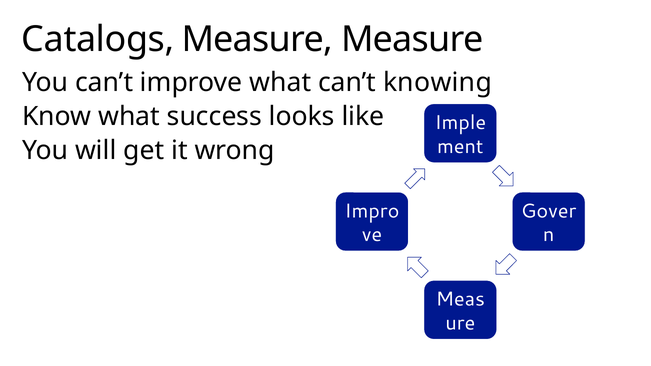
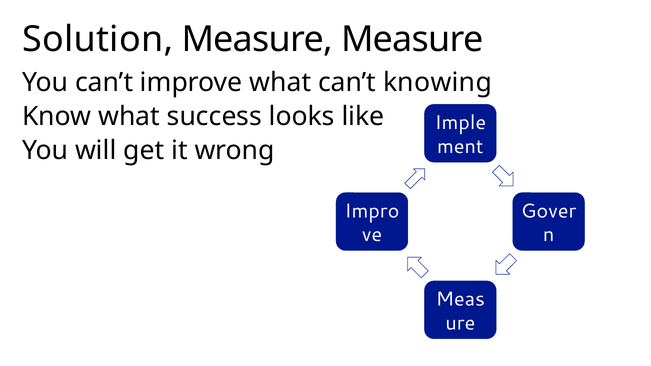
Catalogs: Catalogs -> Solution
